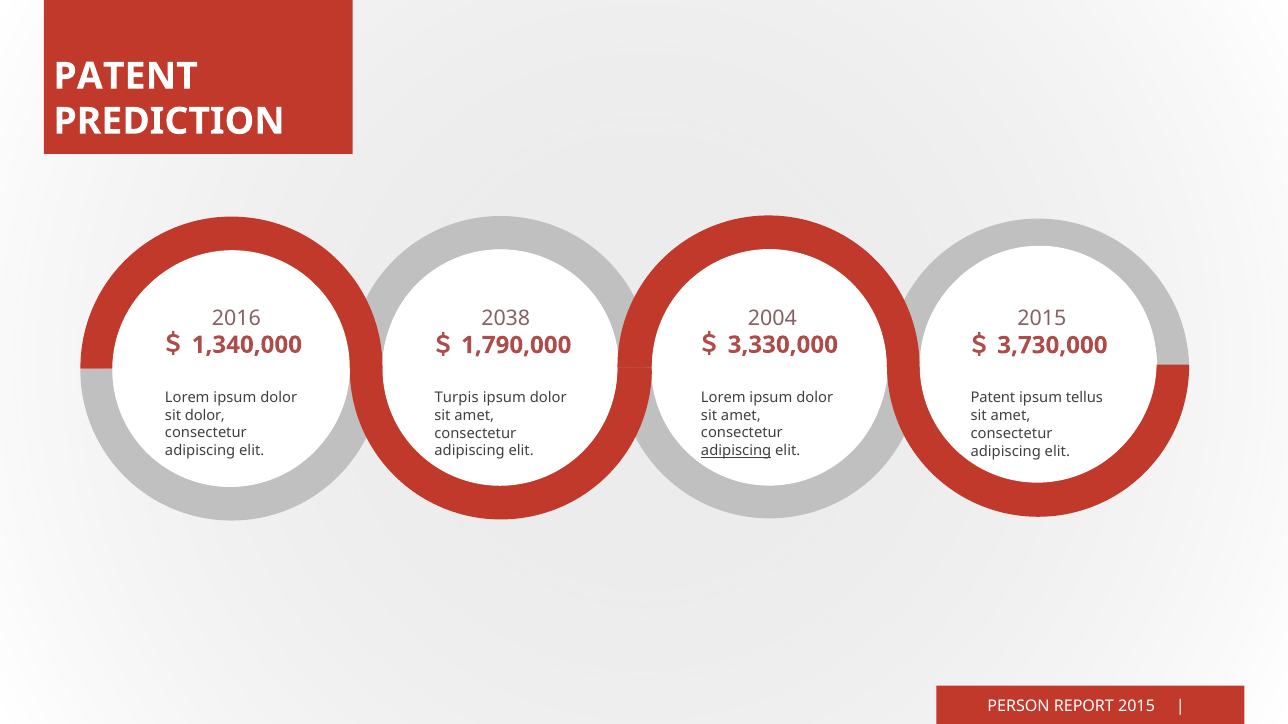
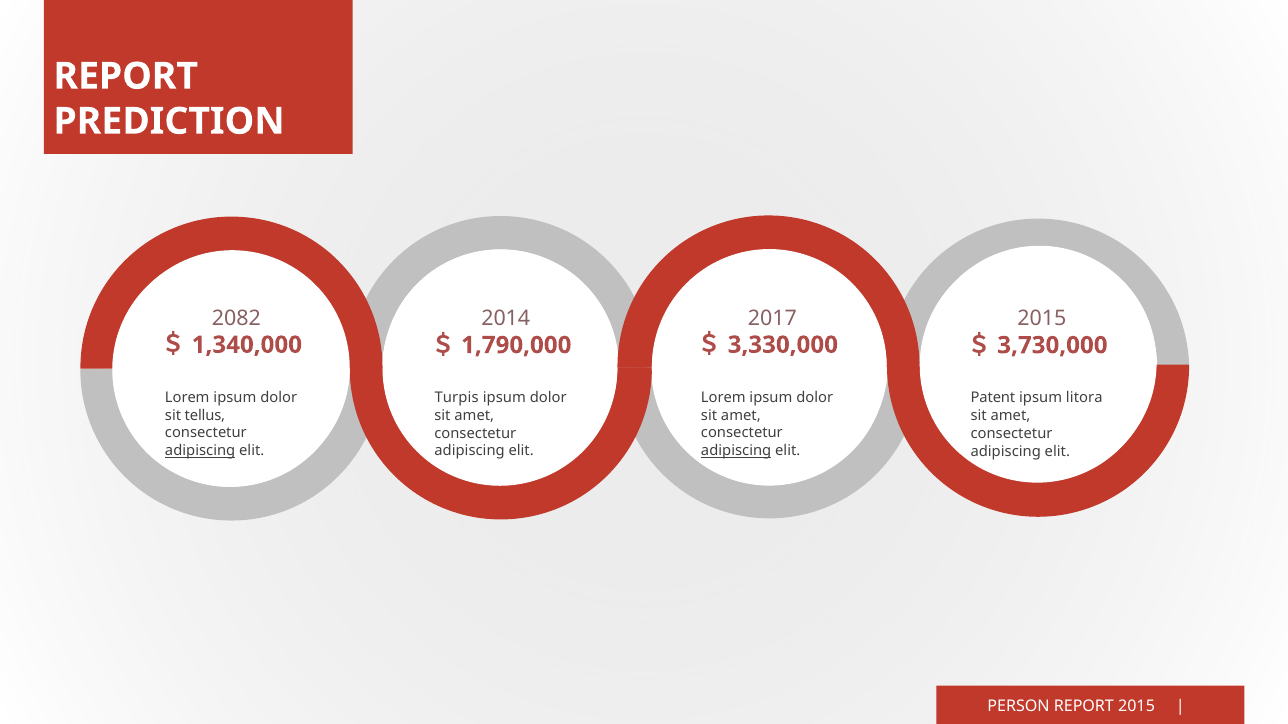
PATENT at (126, 76): PATENT -> REPORT
2016: 2016 -> 2082
2004: 2004 -> 2017
2038: 2038 -> 2014
tellus: tellus -> litora
sit dolor: dolor -> tellus
adipiscing at (200, 451) underline: none -> present
